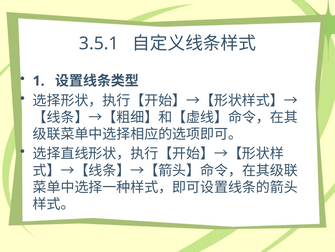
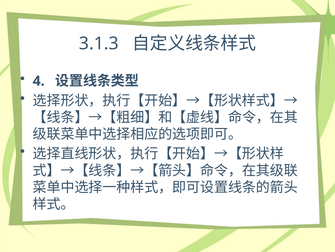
3.5.1: 3.5.1 -> 3.1.3
1: 1 -> 4
